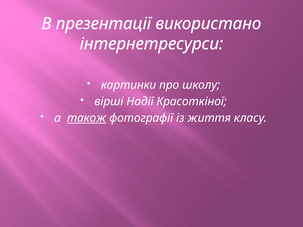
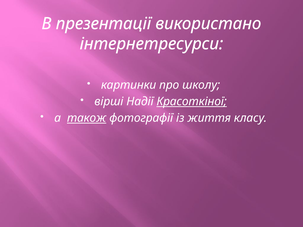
Красоткіної underline: none -> present
